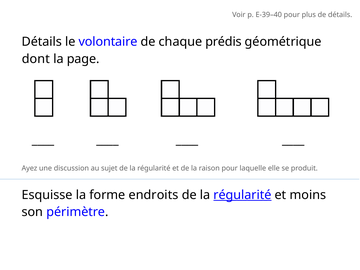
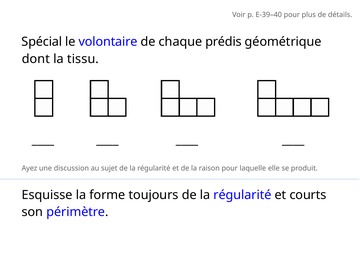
Détails at (42, 42): Détails -> Spécial
page: page -> tissu
endroits: endroits -> toujours
régularité at (242, 195) underline: present -> none
moins: moins -> courts
